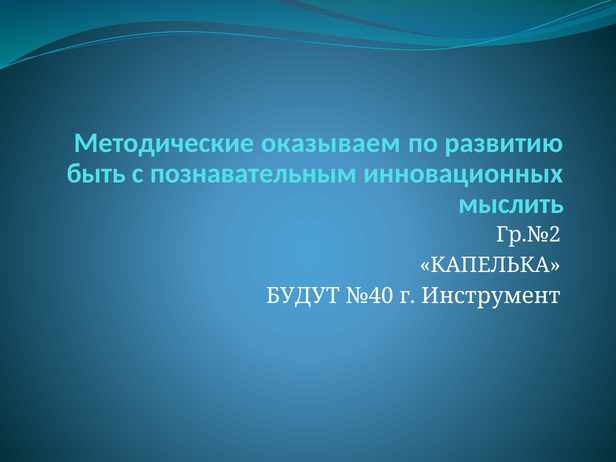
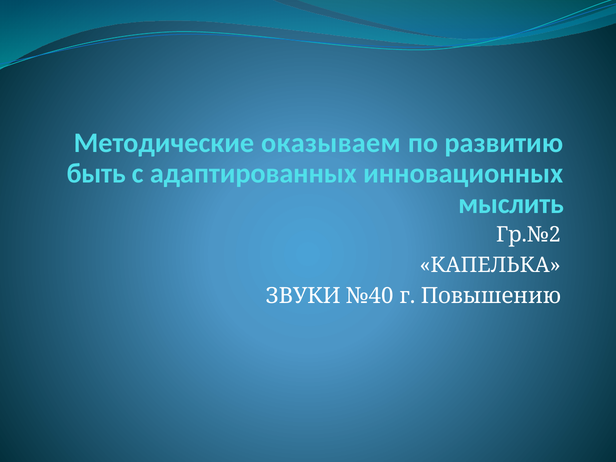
познавательным: познавательным -> адаптированных
БУДУТ: БУДУТ -> ЗВУКИ
Инструмент: Инструмент -> Повышению
